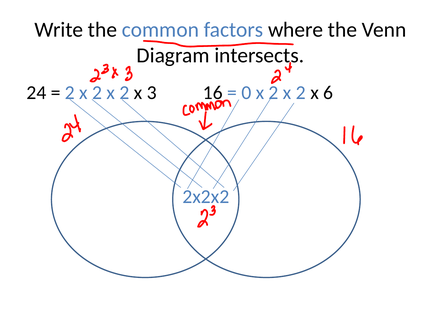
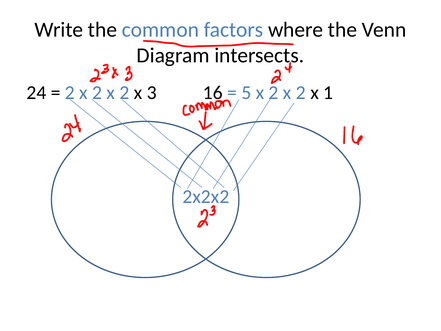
0: 0 -> 5
6: 6 -> 1
